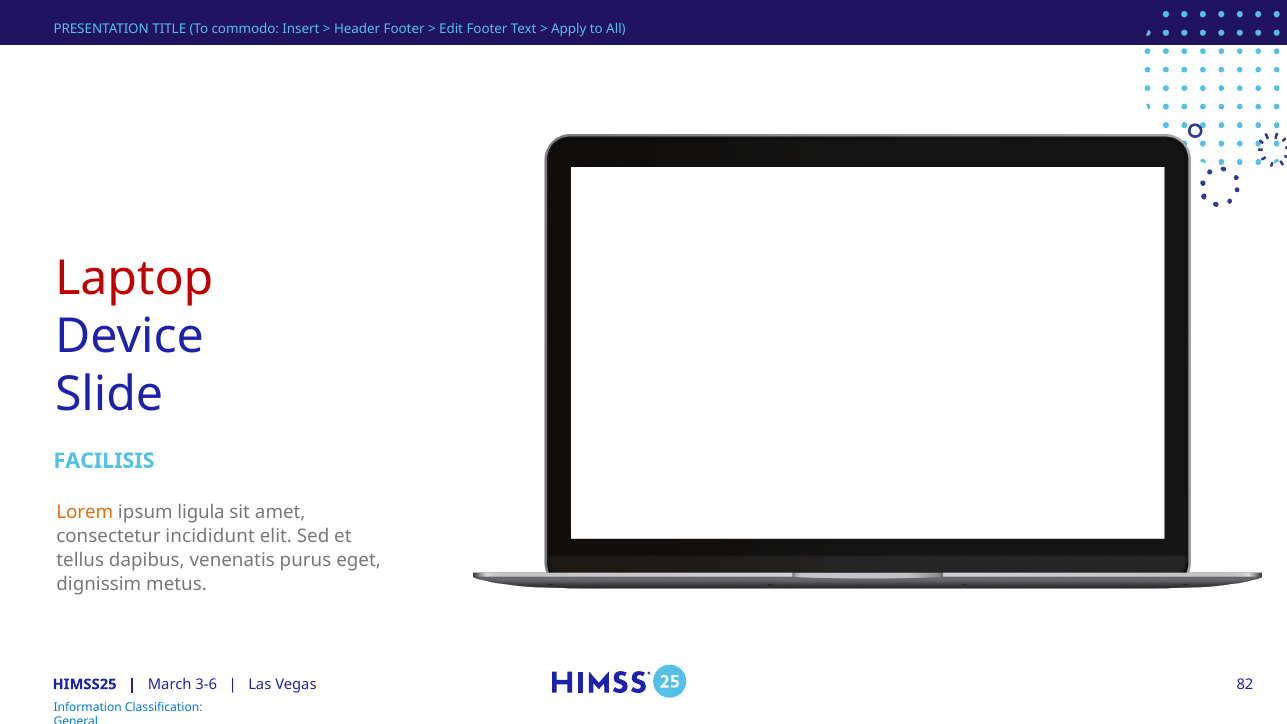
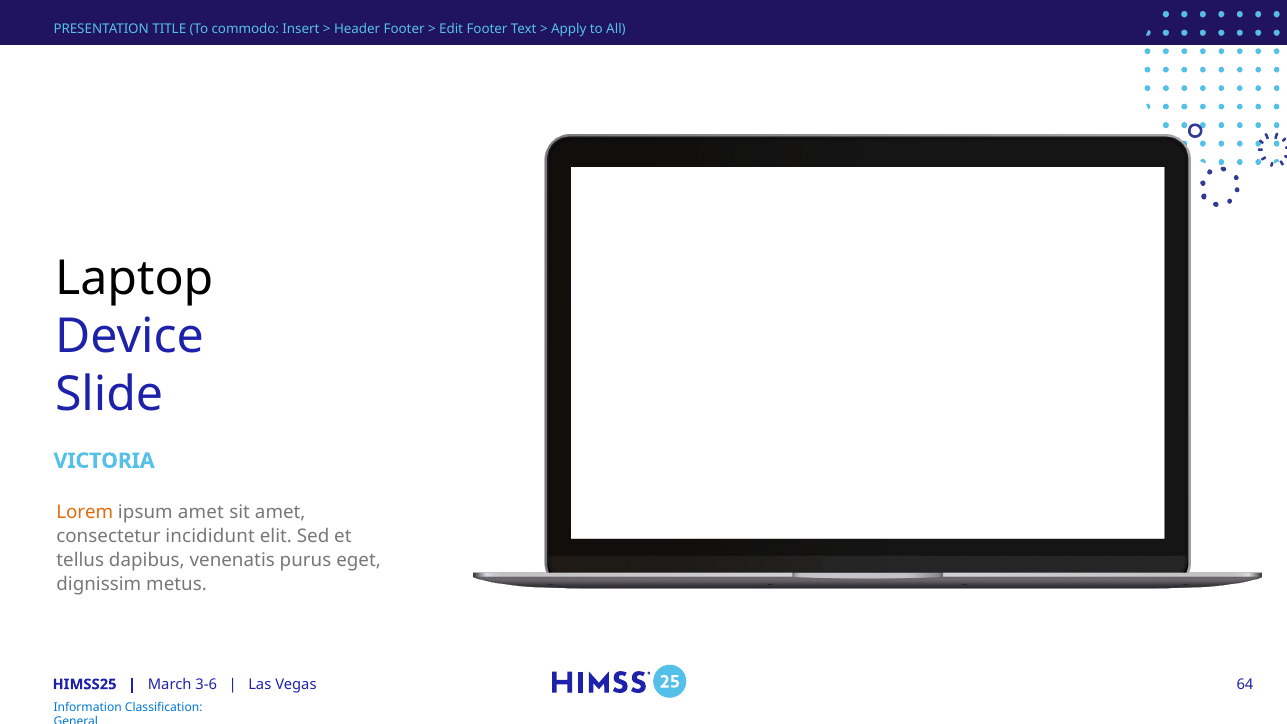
Laptop colour: red -> black
FACILISIS: FACILISIS -> VICTORIA
ipsum ligula: ligula -> amet
82: 82 -> 64
